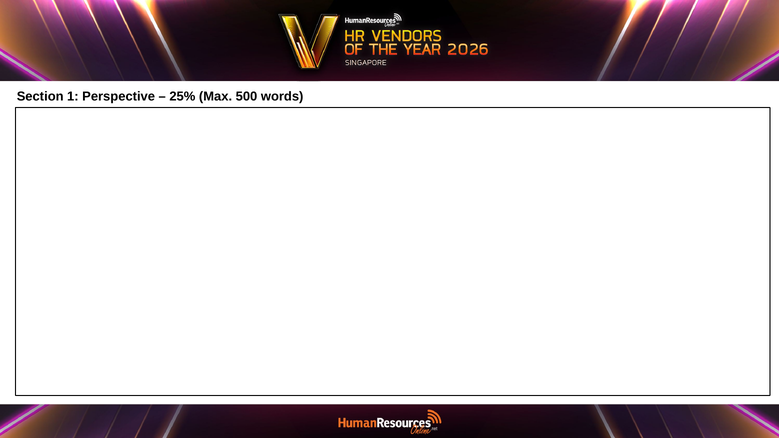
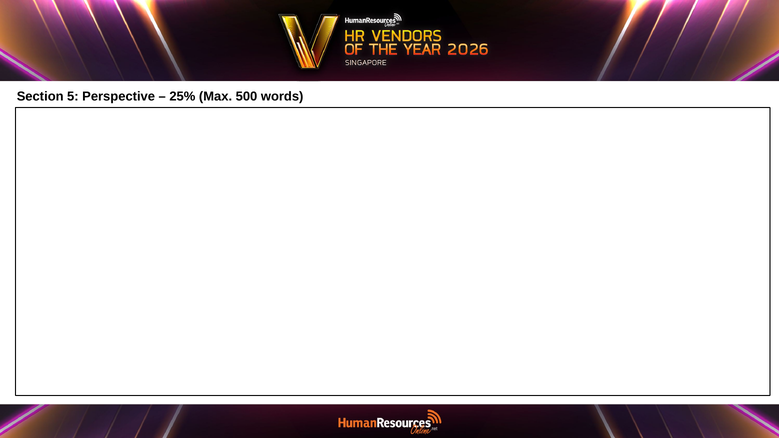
1: 1 -> 5
